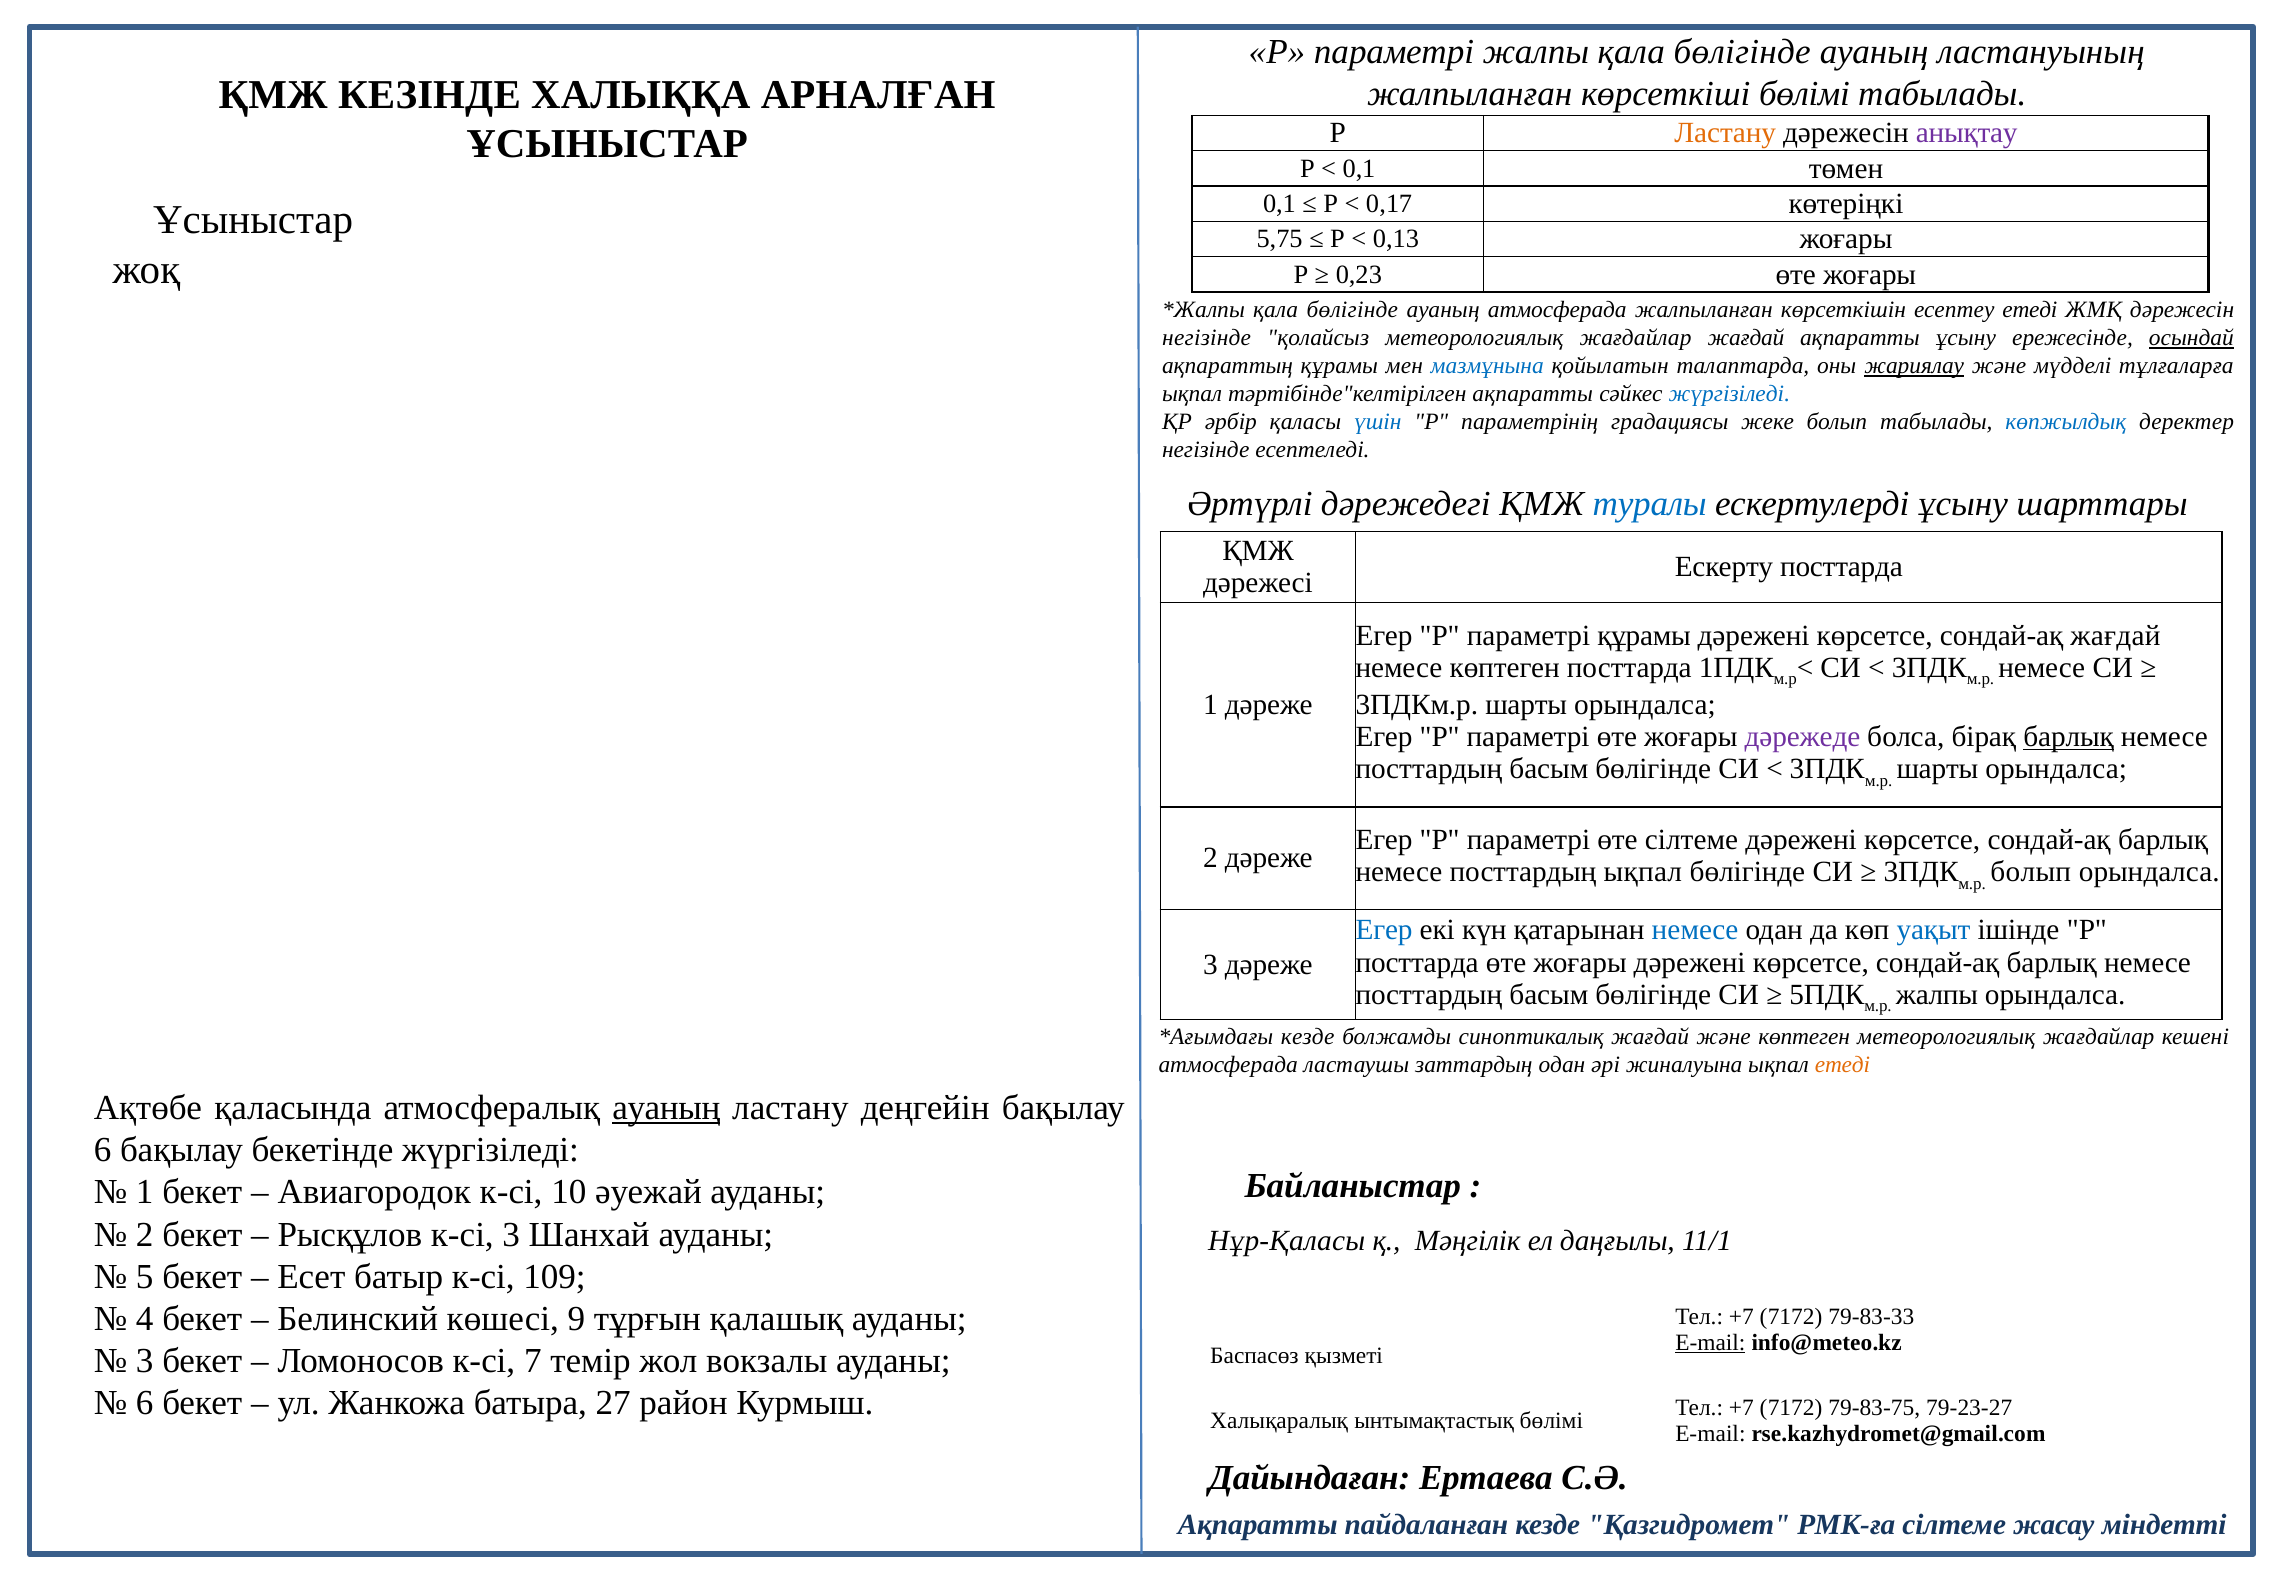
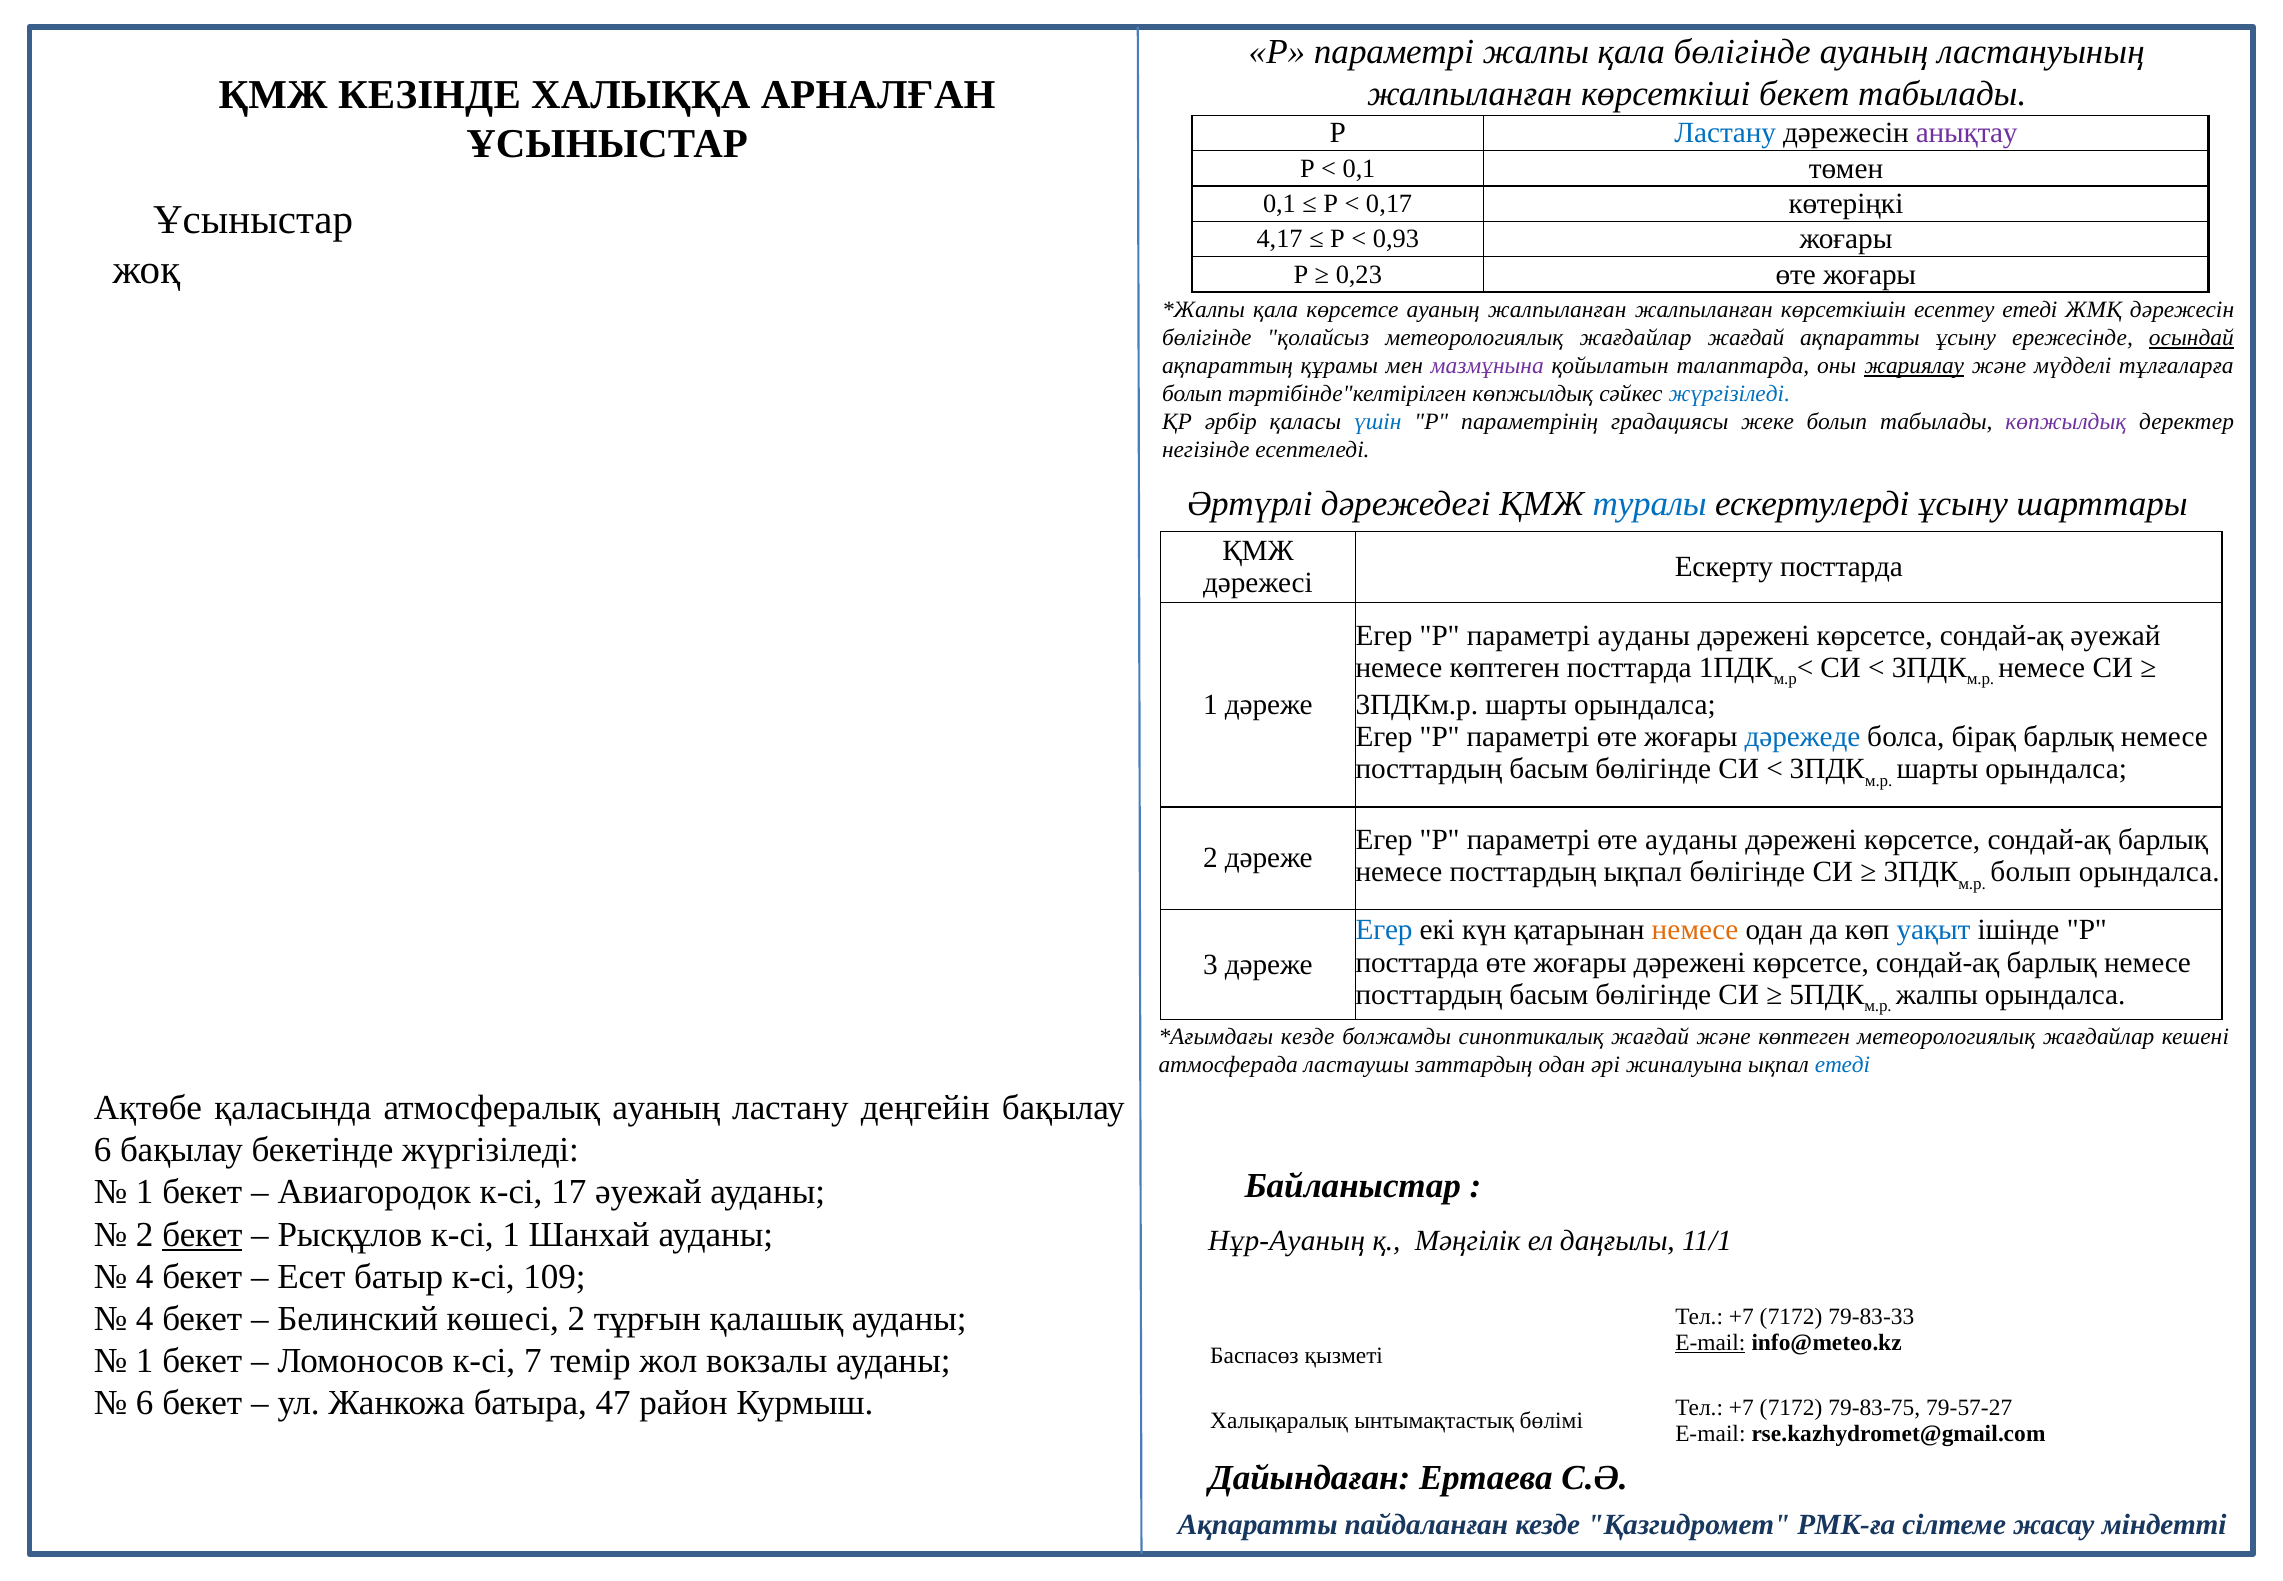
көрсеткіші бөлімі: бөлімі -> бекет
Ластану at (1725, 133) colour: orange -> blue
5,75: 5,75 -> 4,17
0,13: 0,13 -> 0,93
бөлігінде at (1352, 310): бөлігінде -> көрсетсе
ауаның атмосферада: атмосферада -> жалпыланған
негізінде at (1207, 338): негізінде -> бөлігінде
мазмұнына colour: blue -> purple
ықпал at (1192, 394): ықпал -> болып
тәртібінде"келтірілген ақпаратты: ақпаратты -> көпжылдық
көпжылдық at (2066, 422) colour: blue -> purple
параметрі құрамы: құрамы -> ауданы
сондай-ақ жағдай: жағдай -> әуежай
дәрежеде colour: purple -> blue
барлық at (2069, 737) underline: present -> none
өте сілтеме: сілтеме -> ауданы
немесе at (1695, 930) colour: blue -> orange
етеді at (1842, 1065) colour: orange -> blue
ауаның at (666, 1108) underline: present -> none
10: 10 -> 17
бекет at (202, 1234) underline: none -> present
к-сі 3: 3 -> 1
Нұр-Қаласы: Нұр-Қаласы -> Нұр-Ауаның
5 at (145, 1276): 5 -> 4
көшесі 9: 9 -> 2
3 at (145, 1361): 3 -> 1
27: 27 -> 47
79-23-27: 79-23-27 -> 79-57-27
